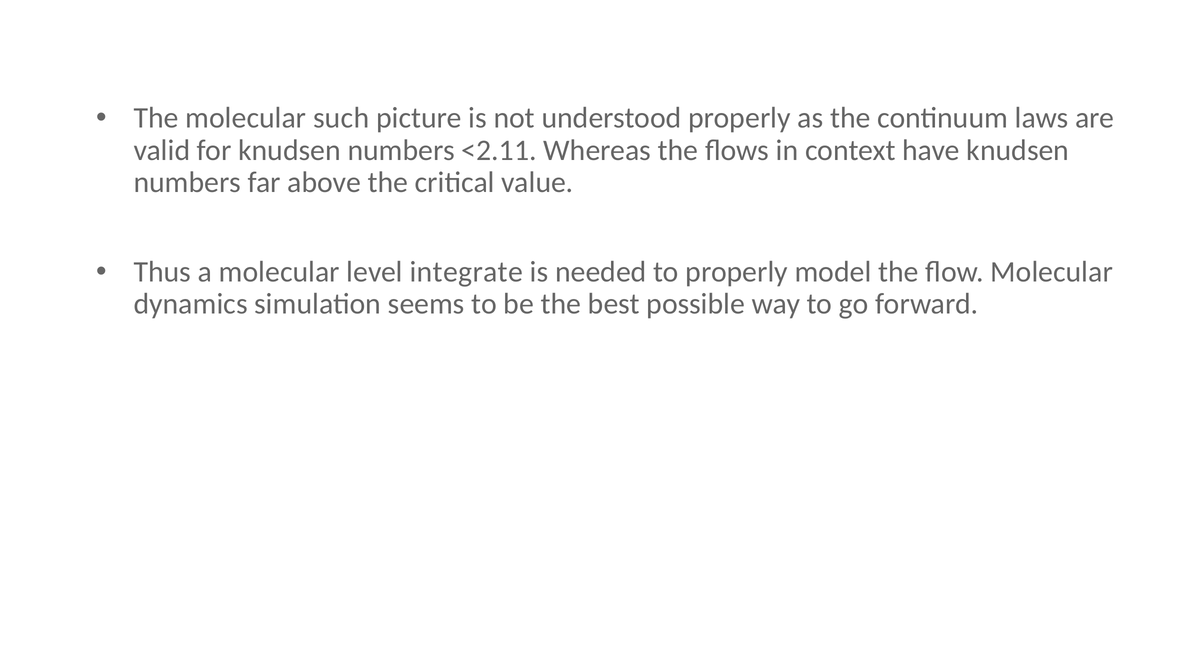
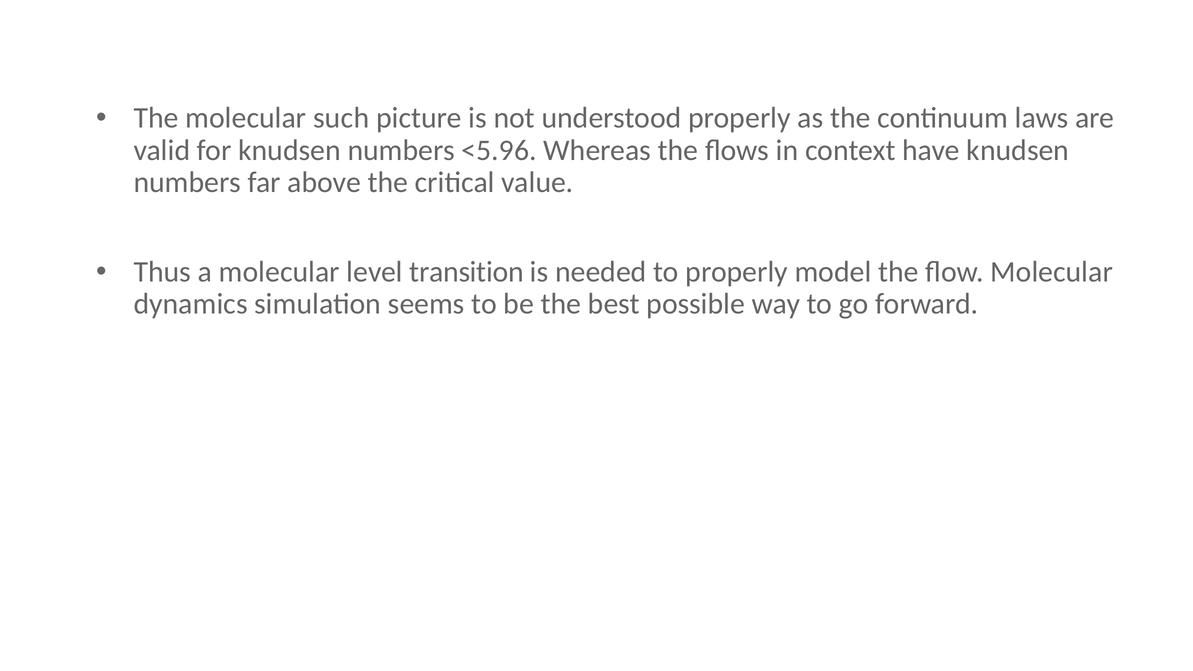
<2.11: <2.11 -> <5.96
integrate: integrate -> transition
